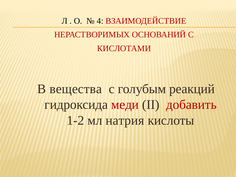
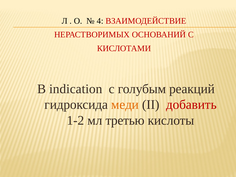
вещества: вещества -> indication
меди colour: red -> orange
натрия: натрия -> третью
